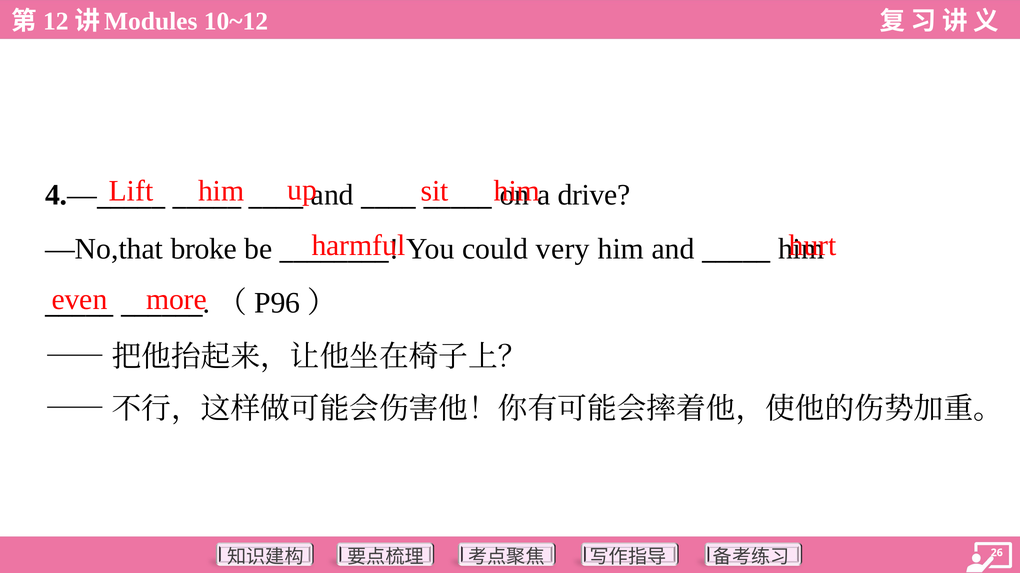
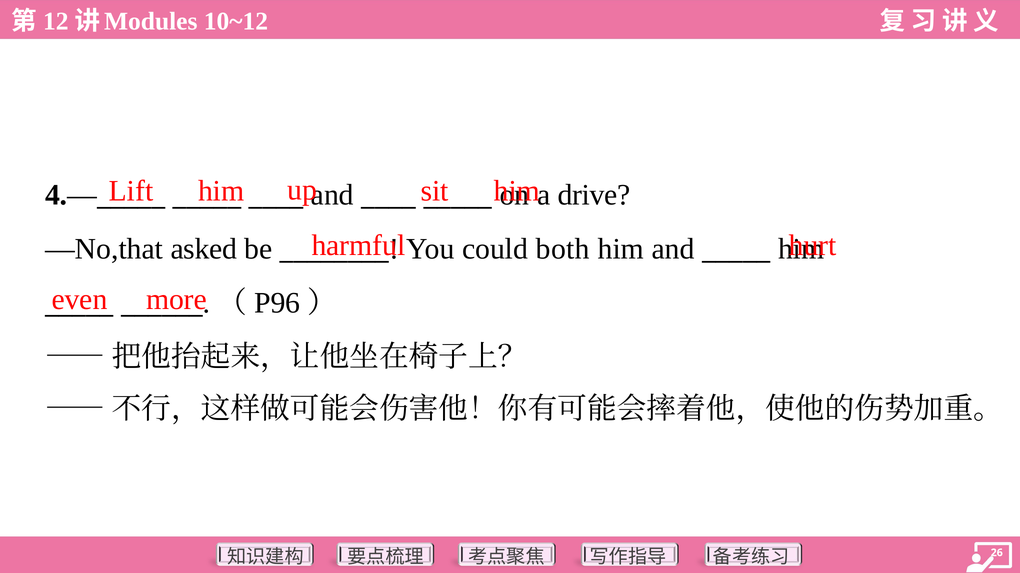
broke: broke -> asked
very: very -> both
